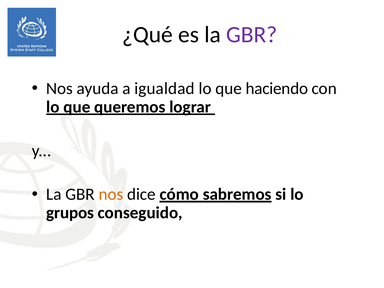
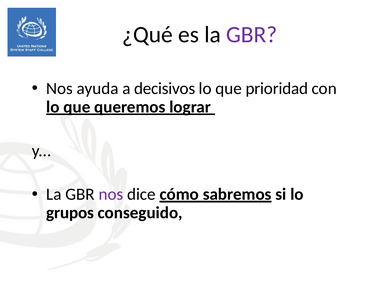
igualdad: igualdad -> decisivos
haciendo: haciendo -> prioridad
nos at (111, 194) colour: orange -> purple
